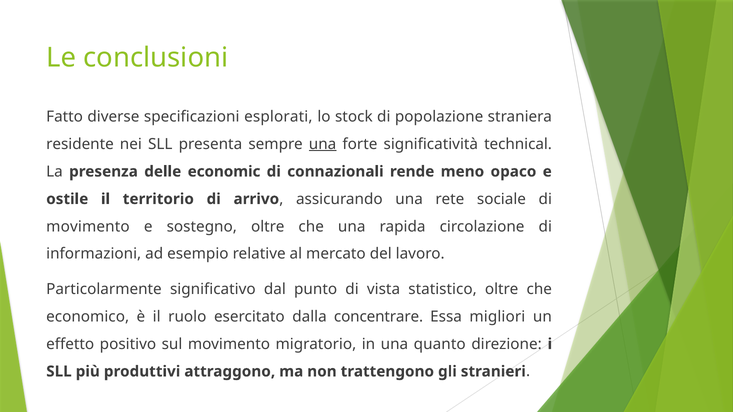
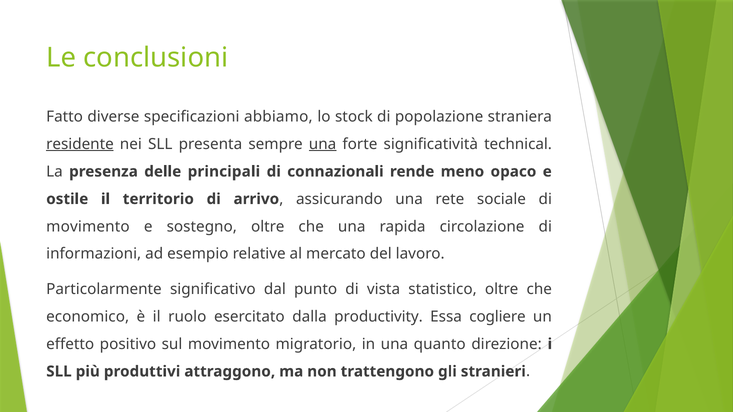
esplorati: esplorati -> abbiamo
residente underline: none -> present
economic: economic -> principali
concentrare: concentrare -> productivity
migliori: migliori -> cogliere
